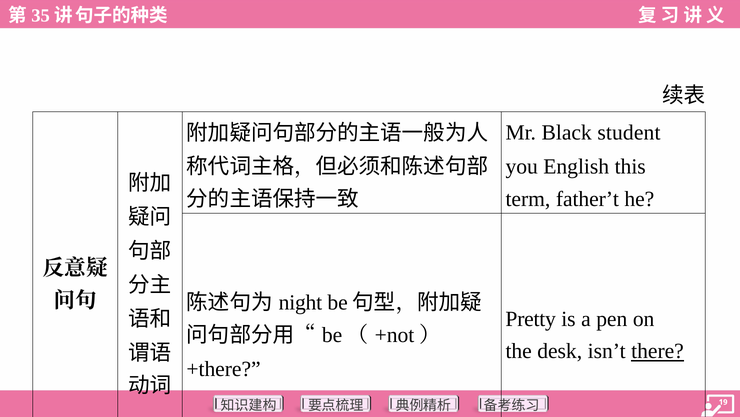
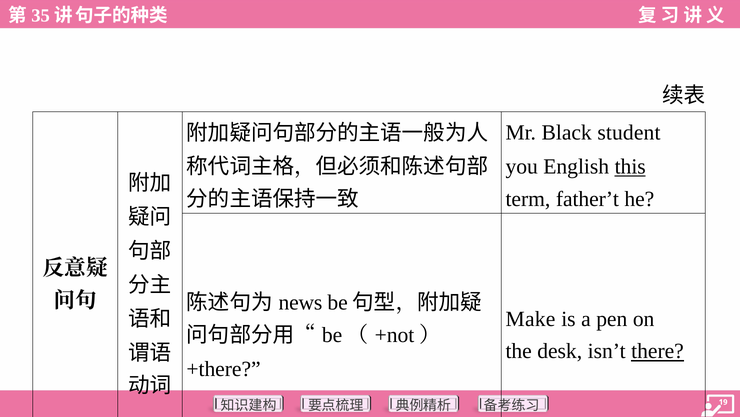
this underline: none -> present
night: night -> news
Pretty: Pretty -> Make
